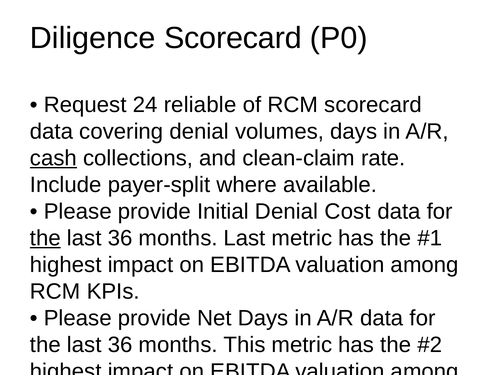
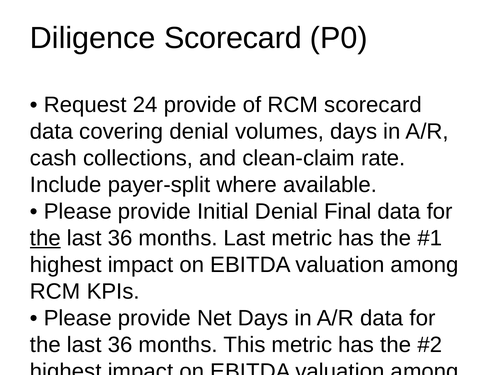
24 reliable: reliable -> provide
cash at (53, 158) underline: present -> none
Denial Cost: Cost -> Final
